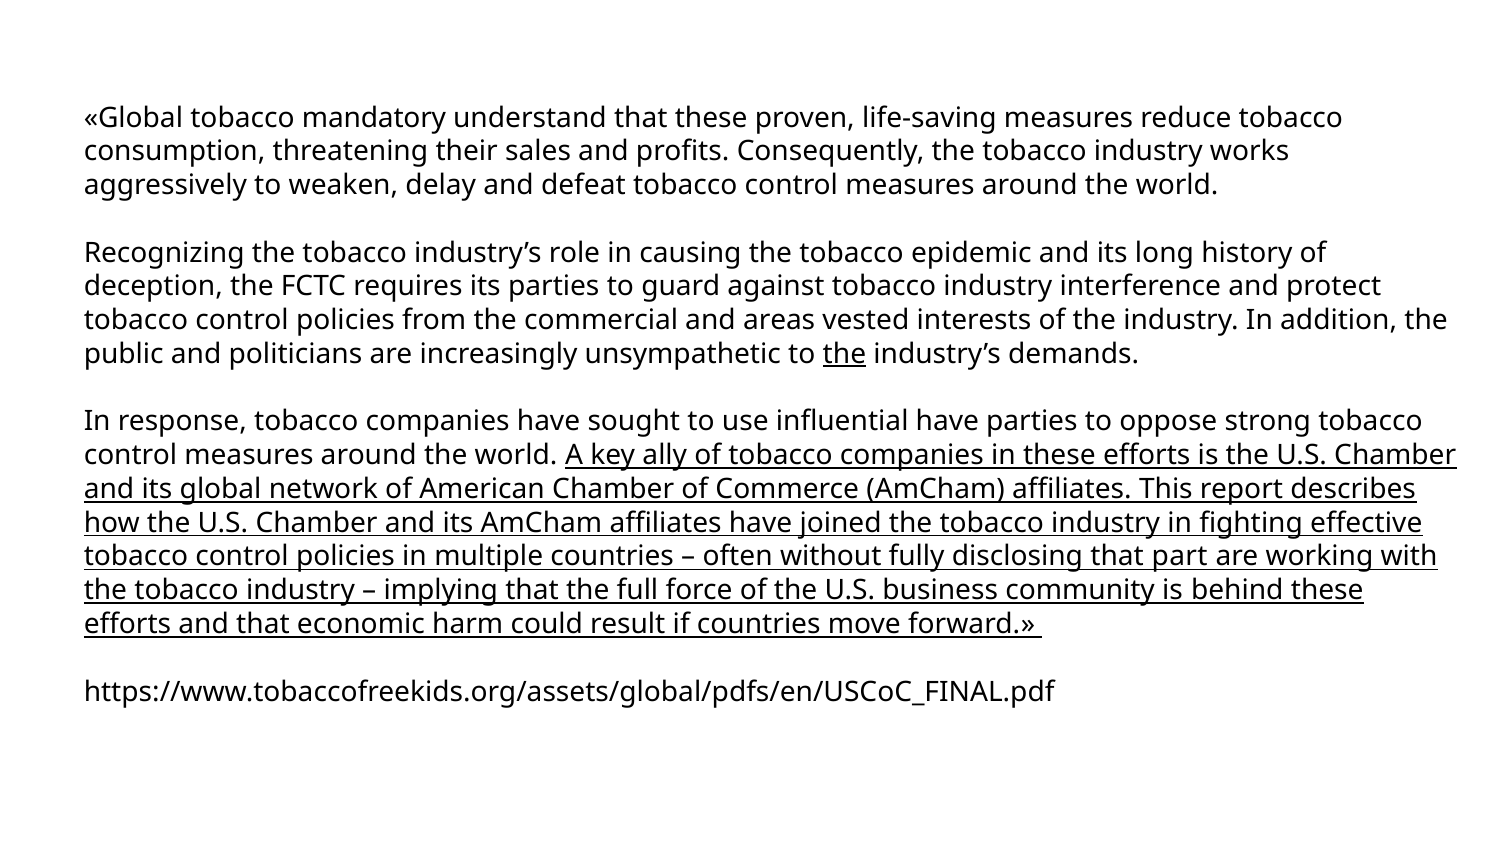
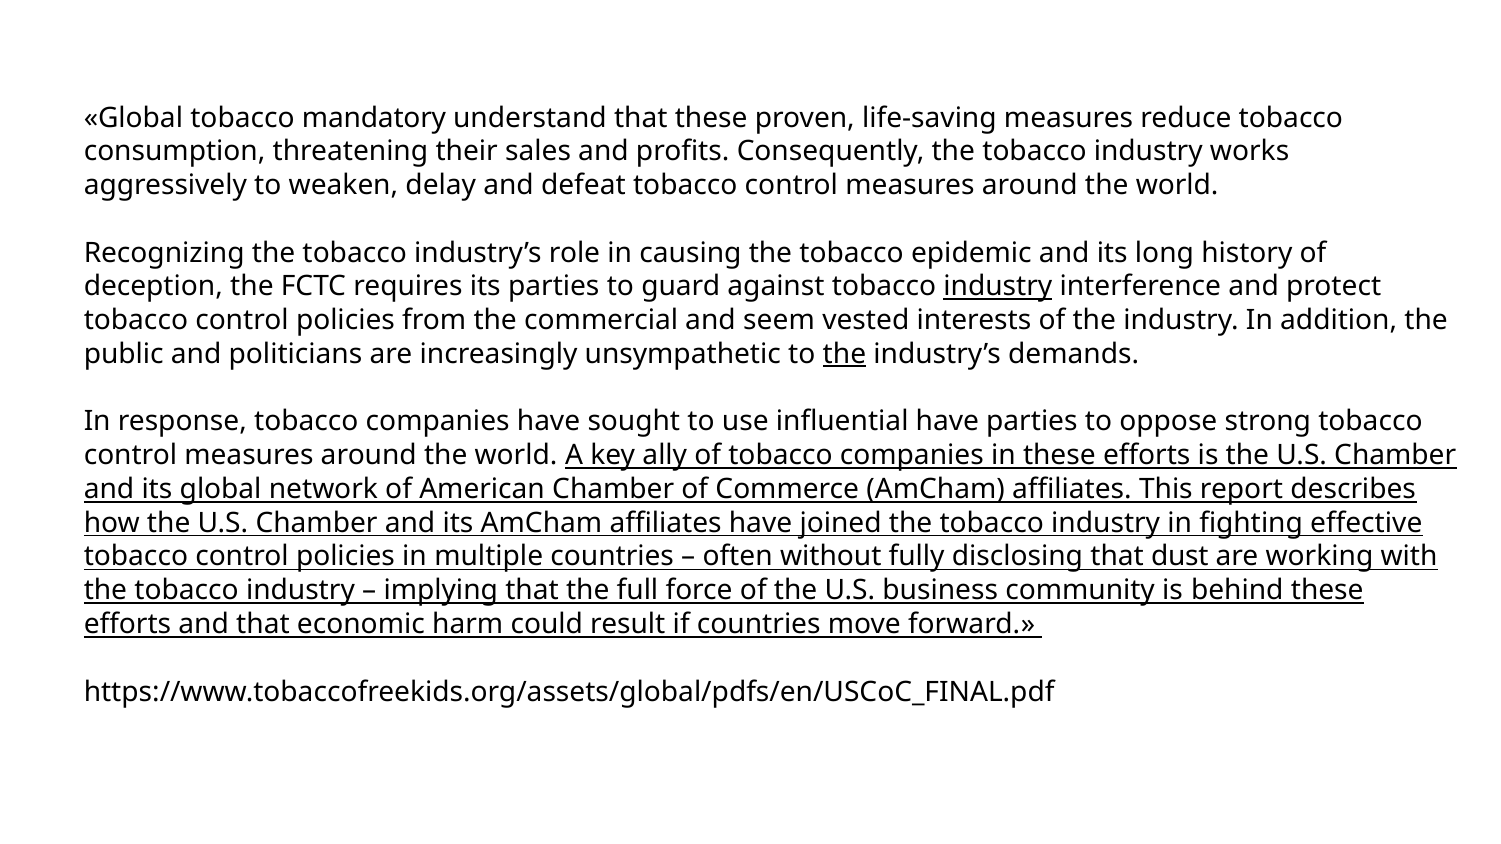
industry at (998, 287) underline: none -> present
areas: areas -> seem
part: part -> dust
